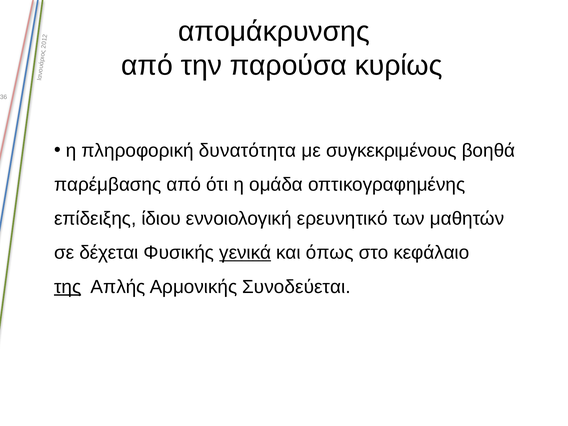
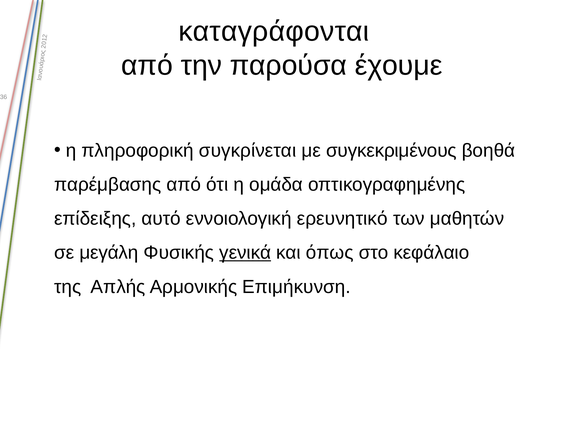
απομάκρυνσης: απομάκρυνσης -> καταγράφονται
κυρίως: κυρίως -> έχουμε
δυνατότητα: δυνατότητα -> συγκρίνεται
ίδιου: ίδιου -> αυτό
δέχεται: δέχεται -> μεγάλη
της underline: present -> none
Συνοδεύεται: Συνοδεύεται -> Επιμήκυνση
